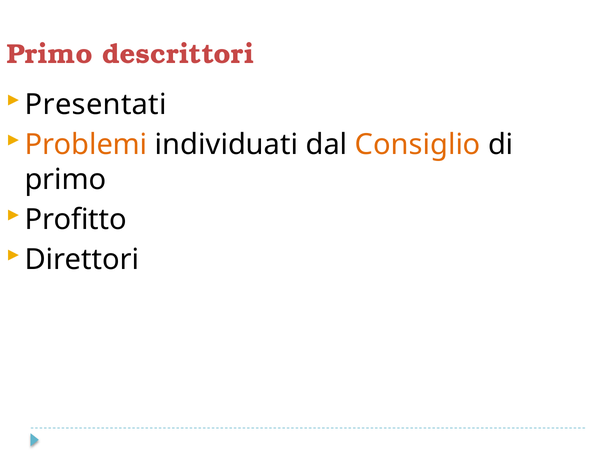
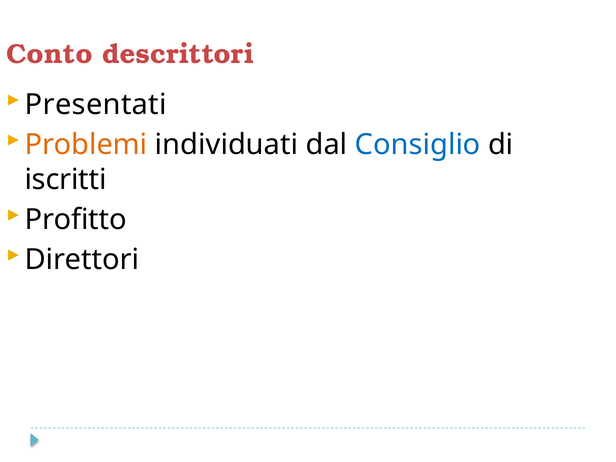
Primo at (50, 54): Primo -> Conto
Consiglio colour: orange -> blue
primo at (66, 180): primo -> iscritti
